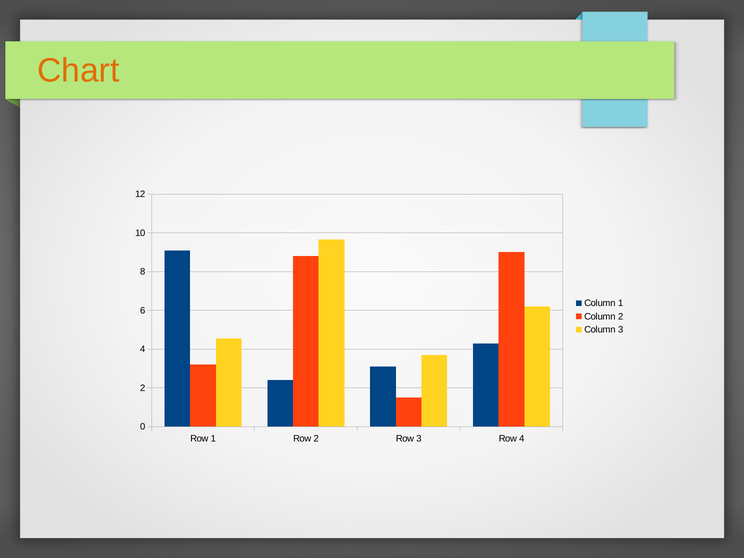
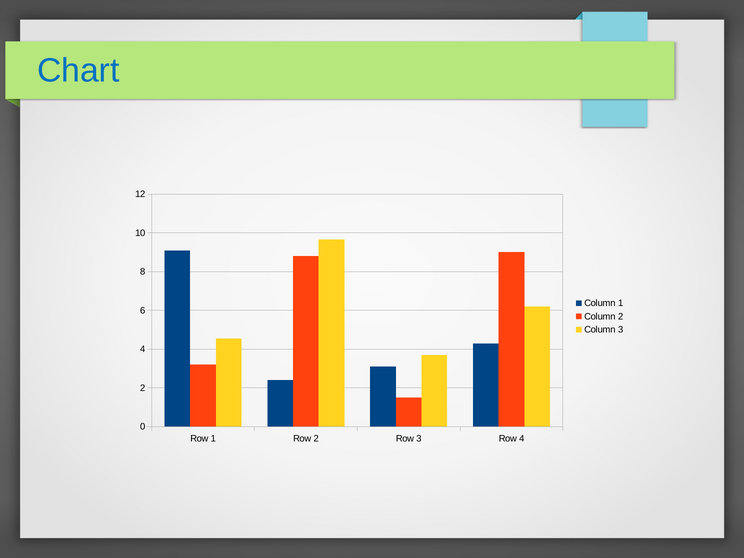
Chart colour: orange -> blue
